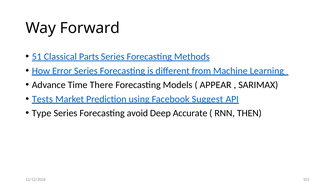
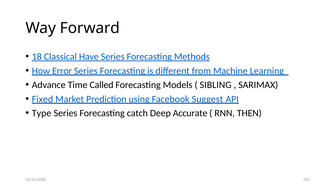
51: 51 -> 18
Parts: Parts -> Have
There: There -> Called
APPEAR: APPEAR -> SIBLING
Tests: Tests -> Fixed
avoid: avoid -> catch
